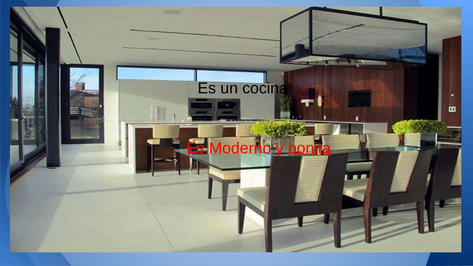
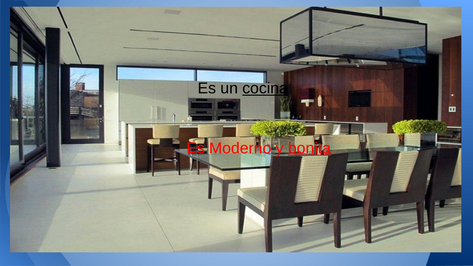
cocina underline: none -> present
